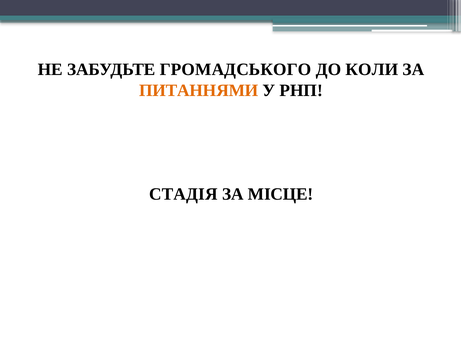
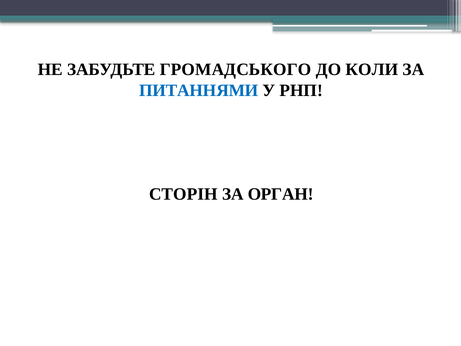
ПИТАННЯМИ colour: orange -> blue
СТАДІЯ: СТАДІЯ -> СТОРІН
МІСЦЕ: МІСЦЕ -> ОРГАН
